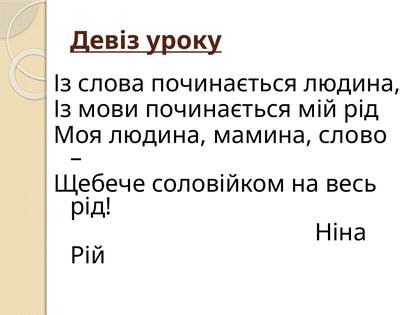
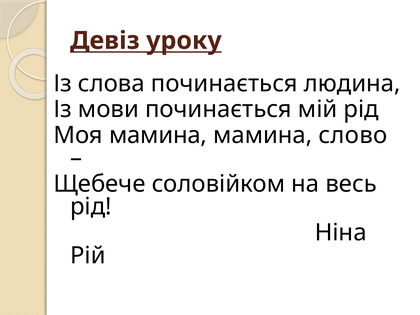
Моя людина: людина -> мамина
